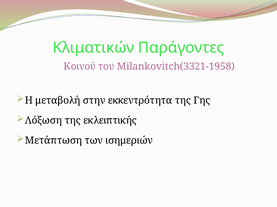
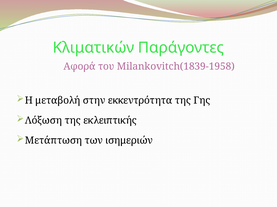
Κοινού: Κοινού -> Αφορά
Milankovitch(3321-1958: Milankovitch(3321-1958 -> Milankovitch(1839-1958
